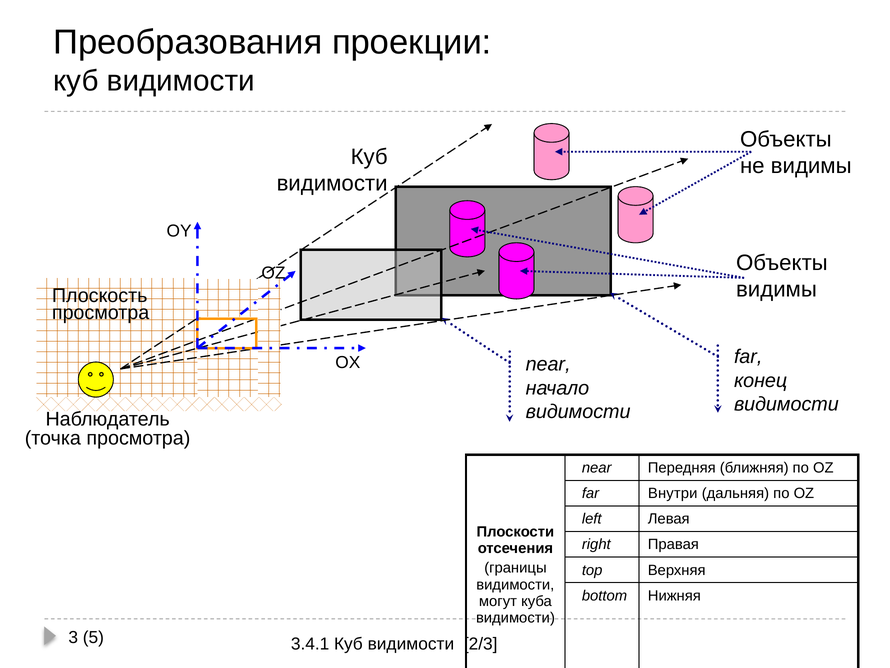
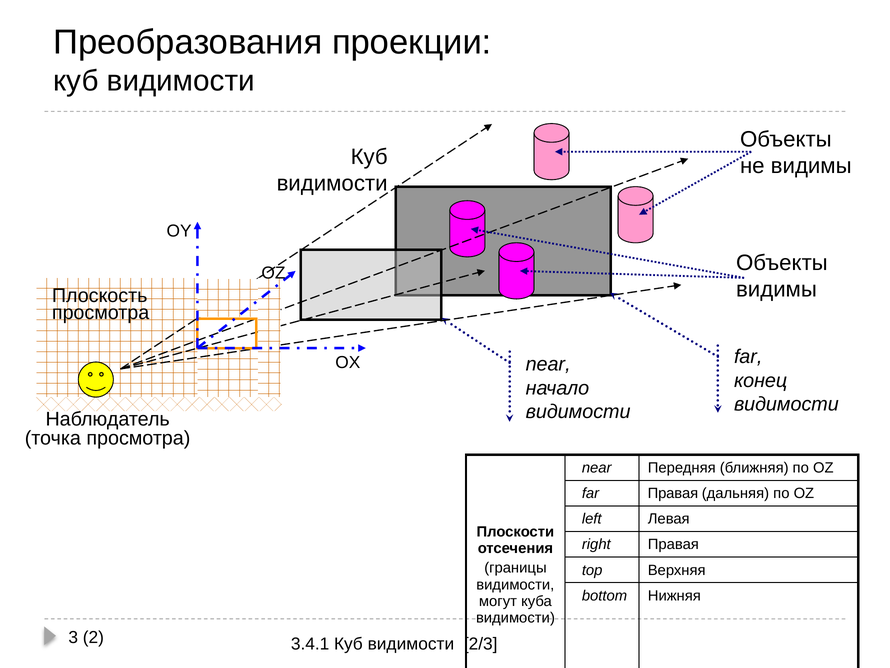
far Внутри: Внутри -> Правая
5: 5 -> 2
